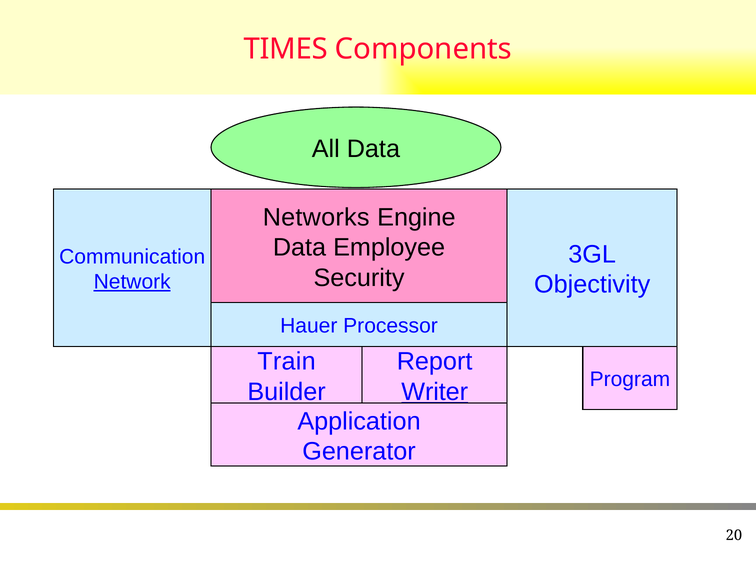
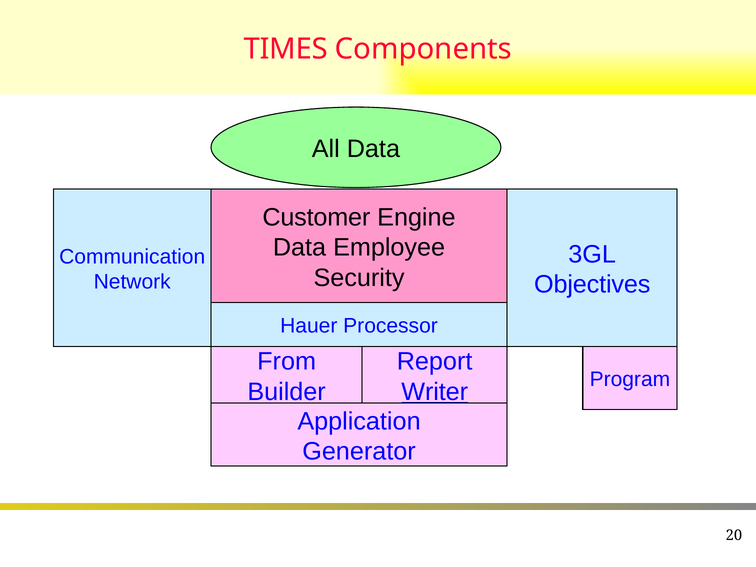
Networks: Networks -> Customer
Network underline: present -> none
Objectivity: Objectivity -> Objectives
Train: Train -> From
